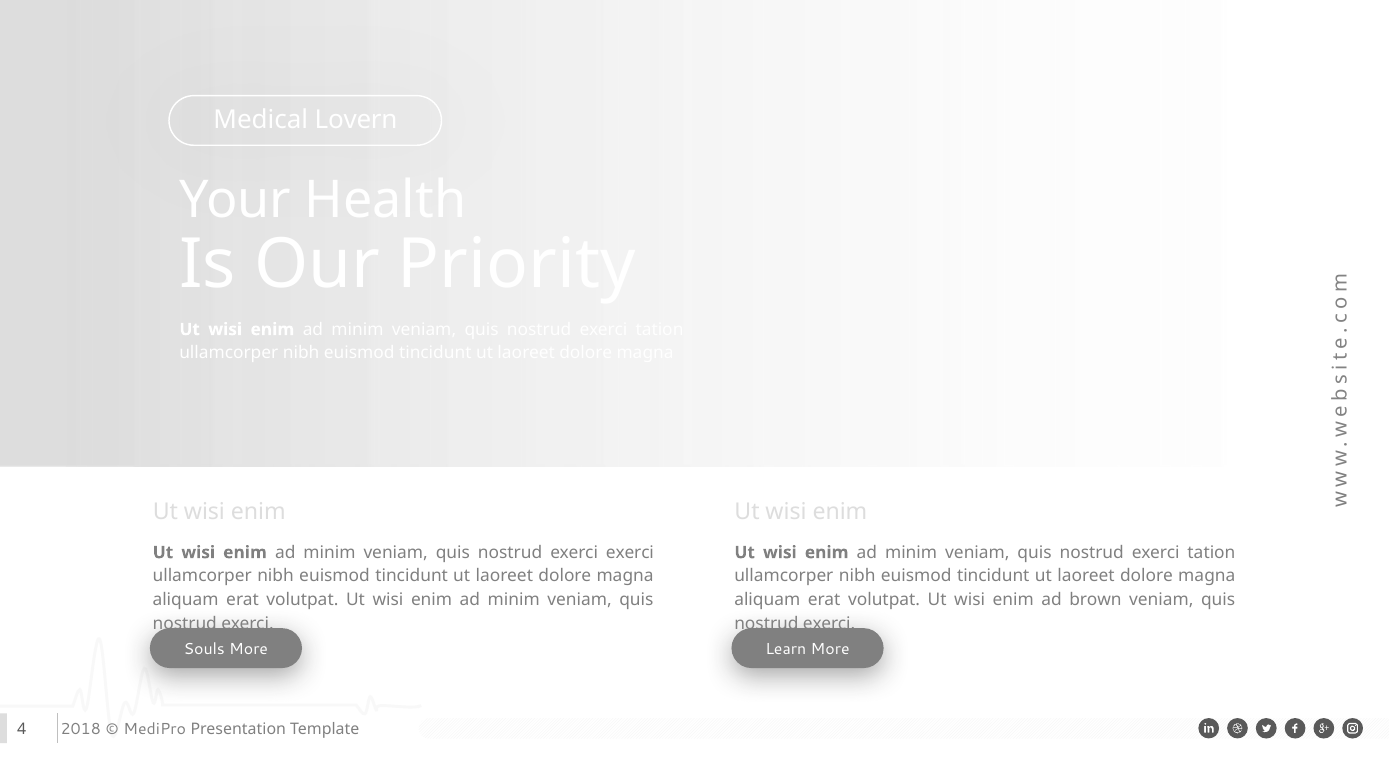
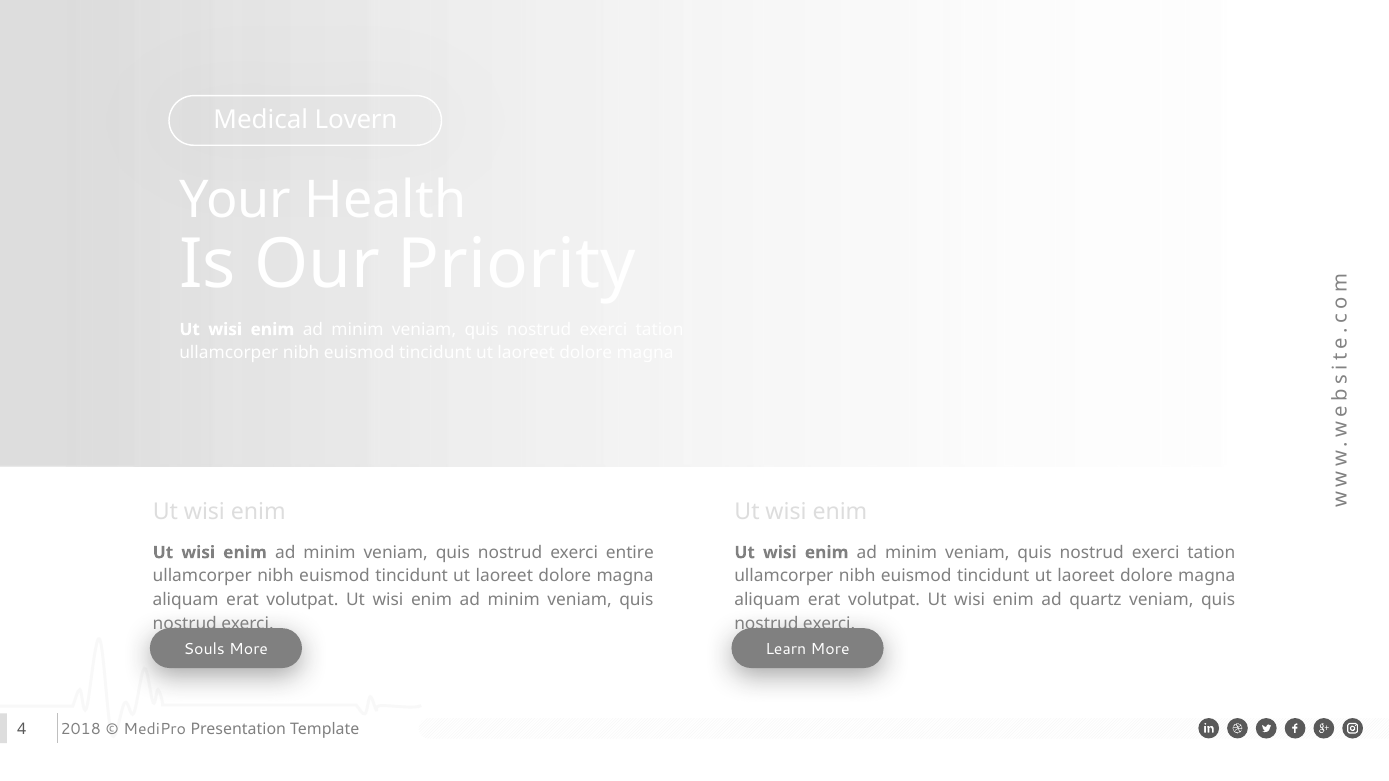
exerci exerci: exerci -> entire
brown: brown -> quartz
